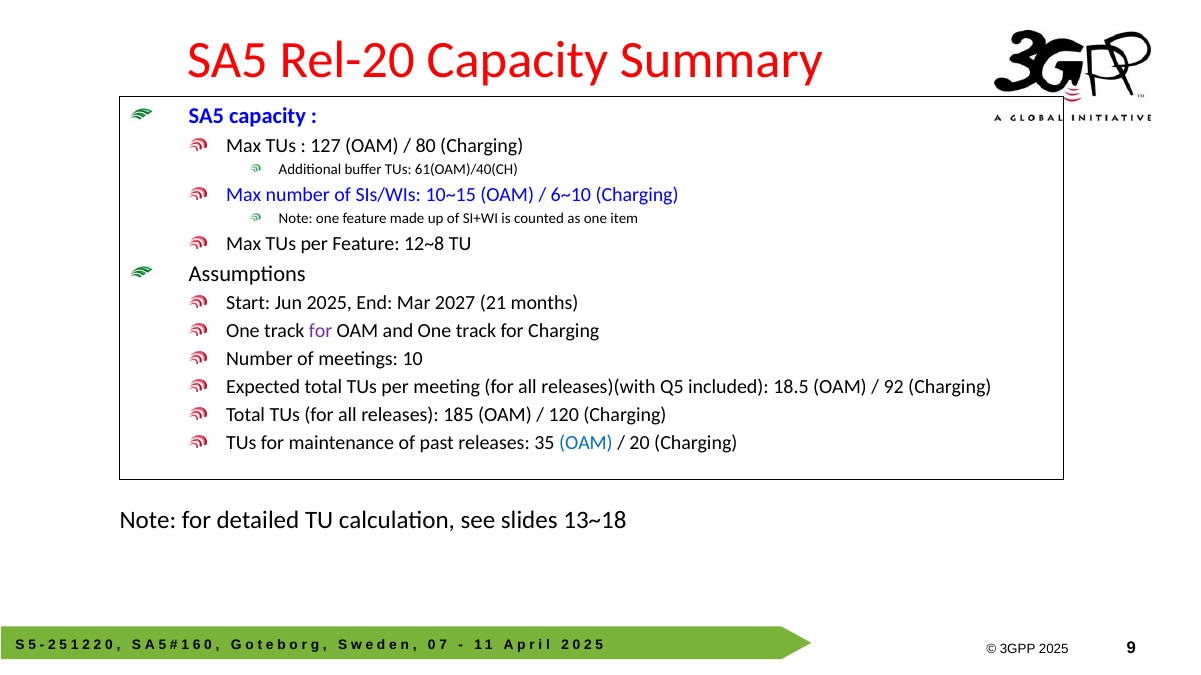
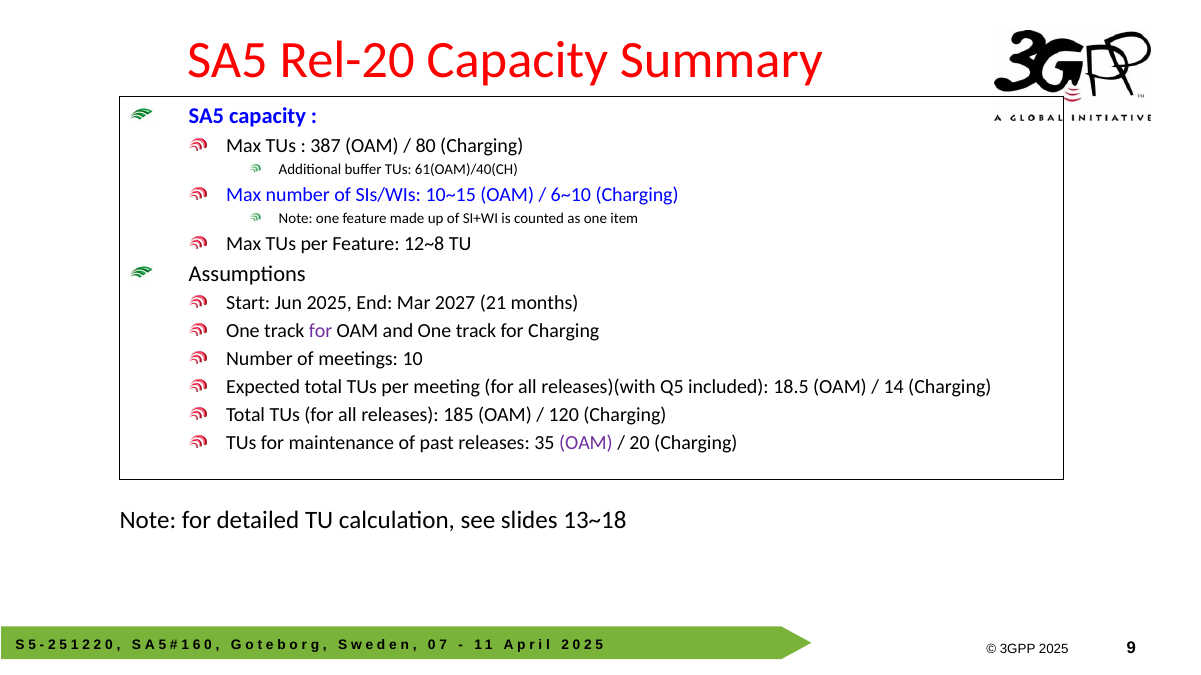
127: 127 -> 387
92: 92 -> 14
OAM at (586, 443) colour: blue -> purple
